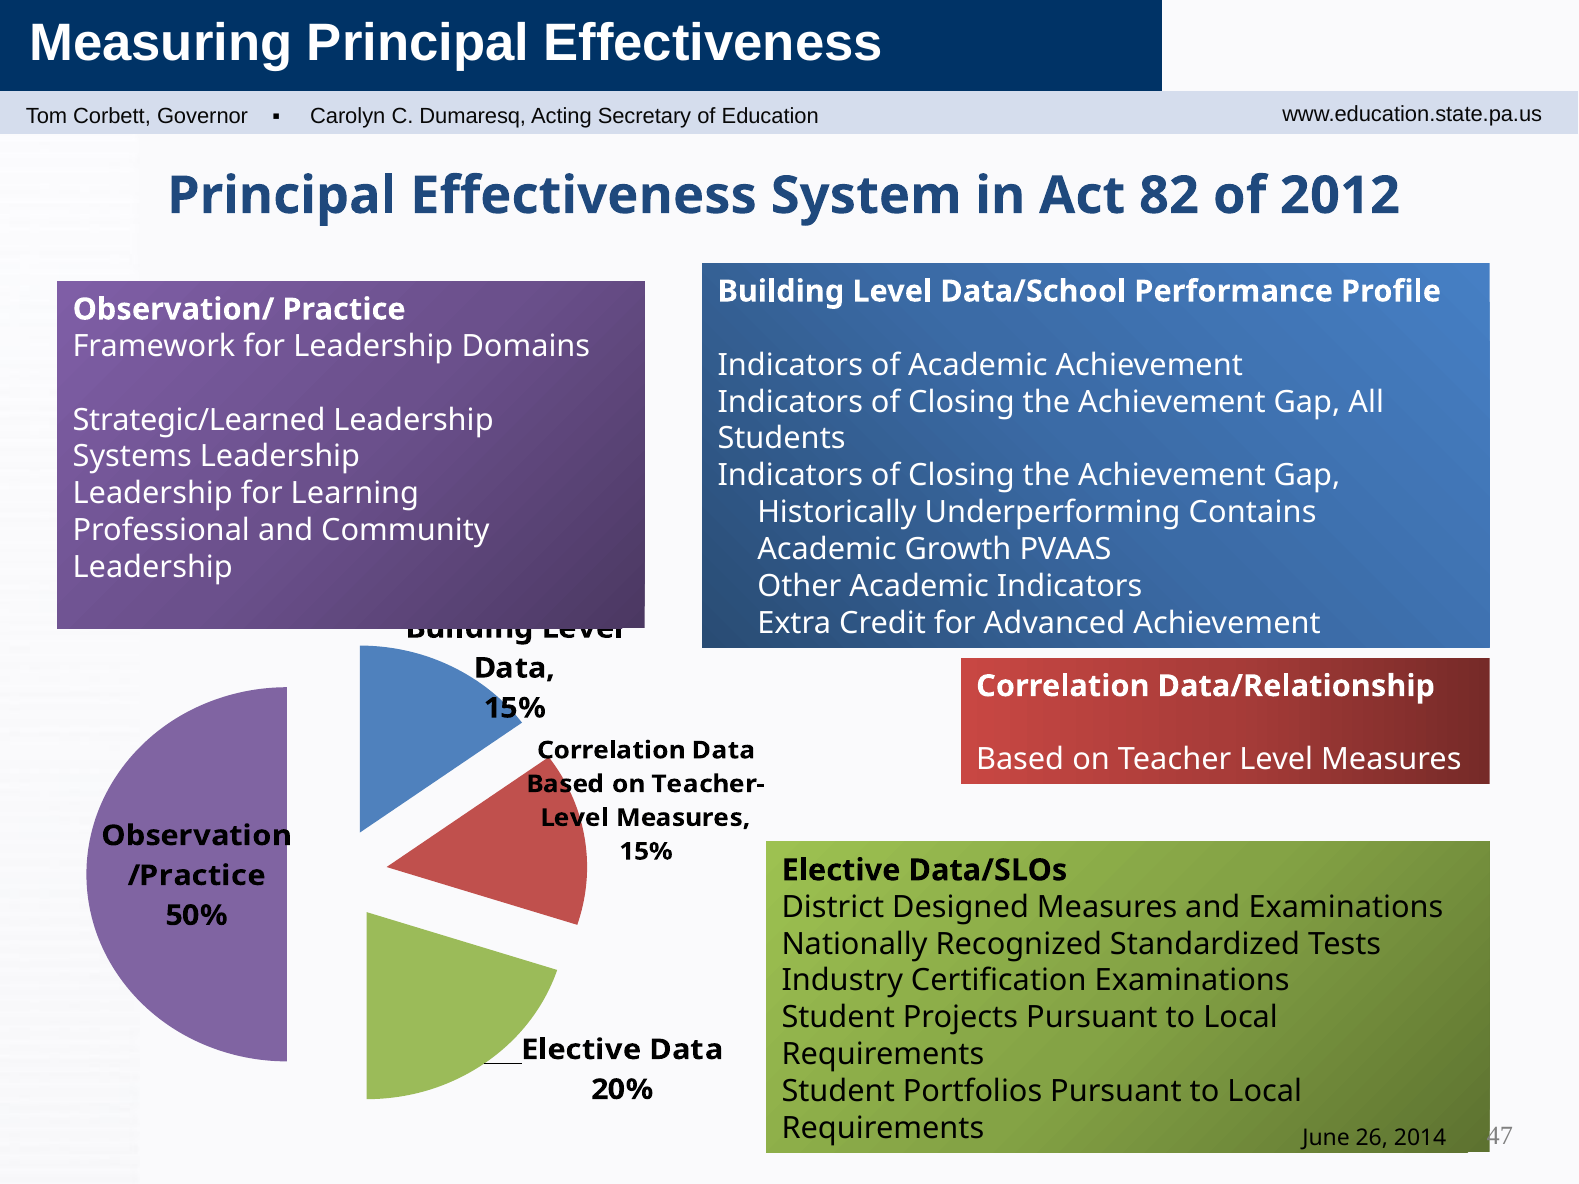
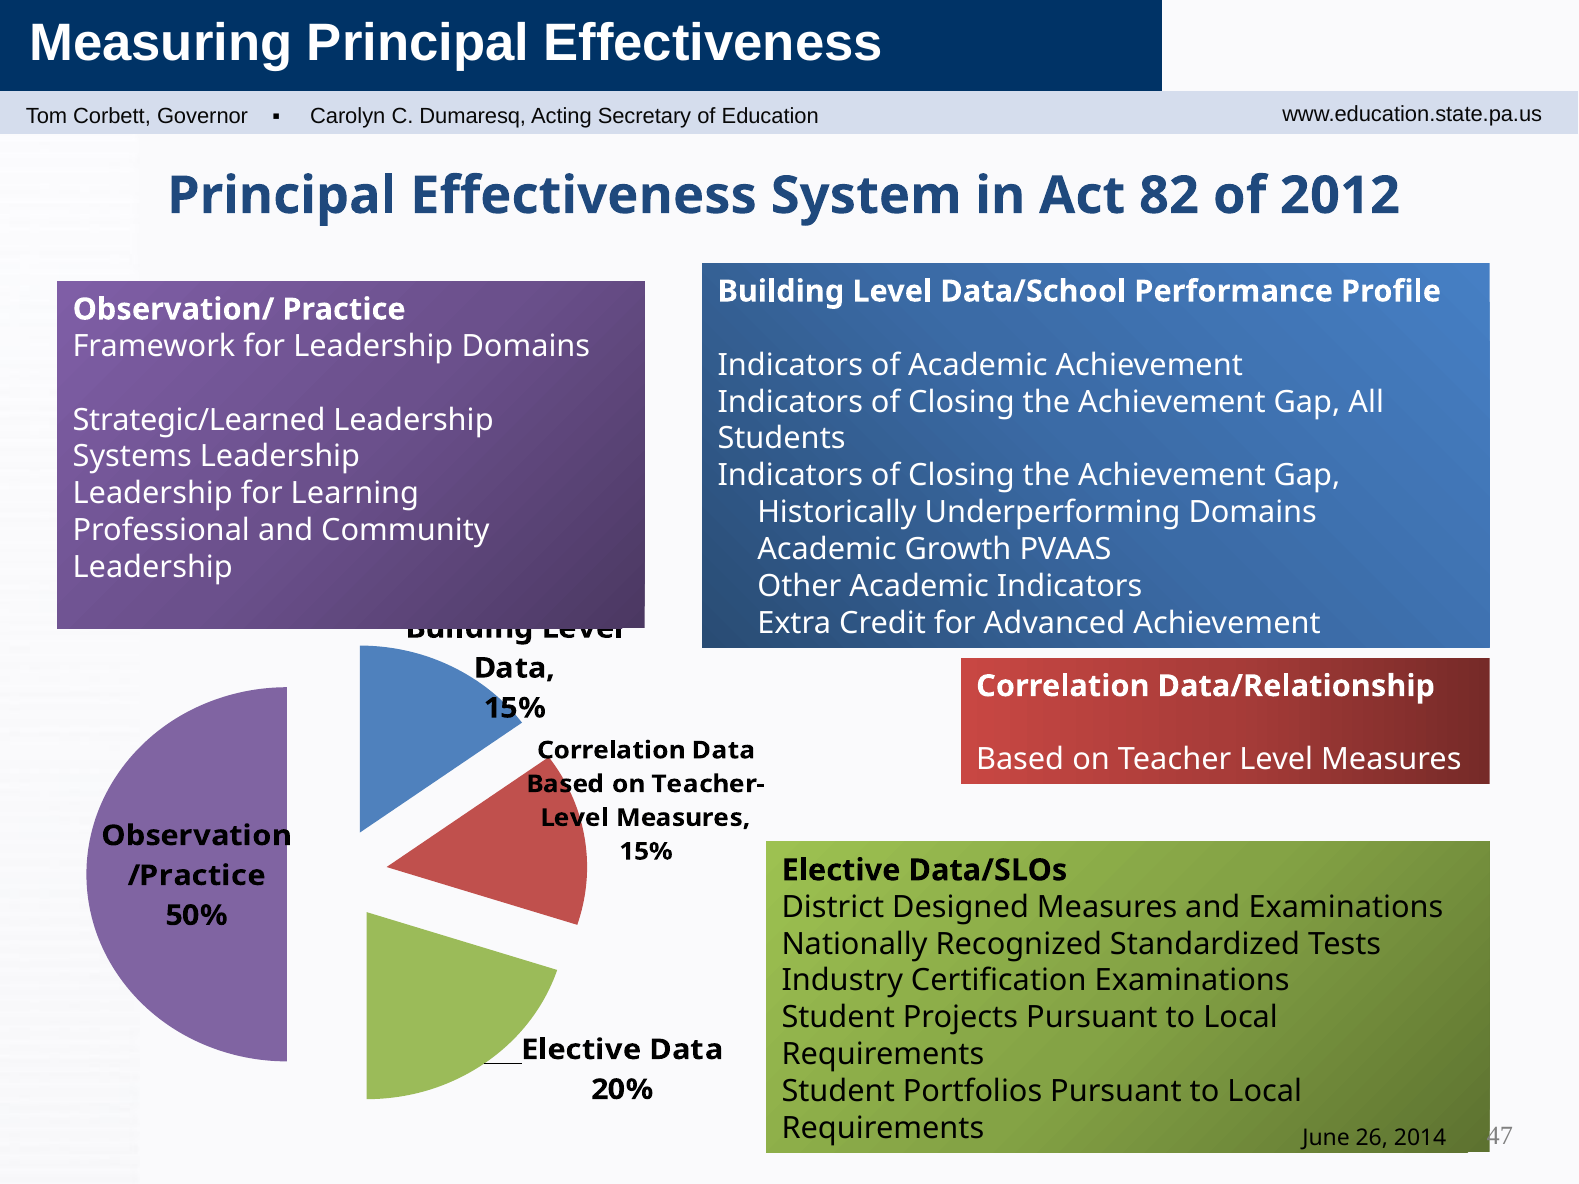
Underperforming Contains: Contains -> Domains
